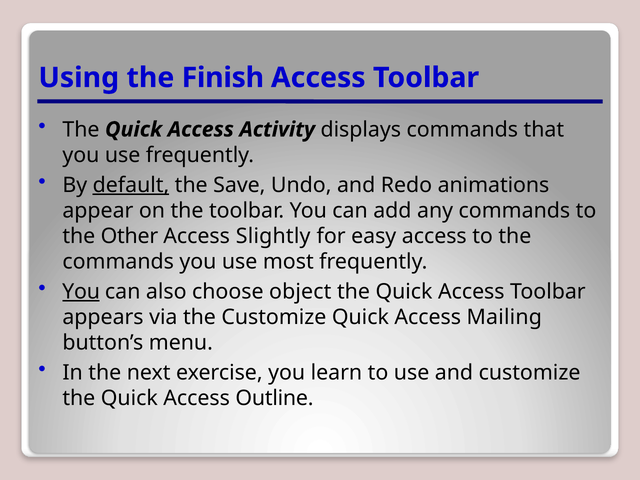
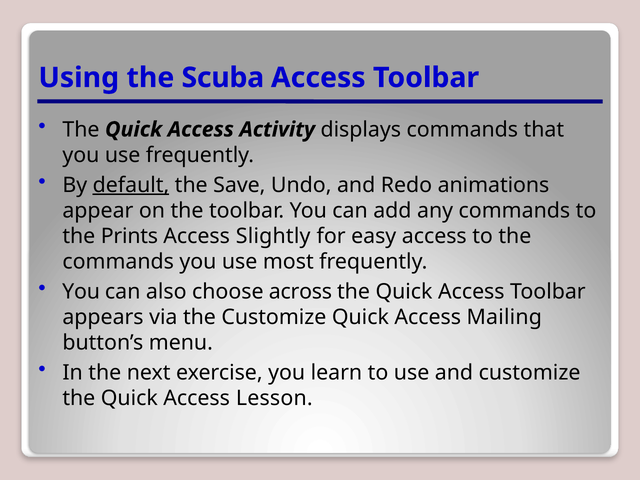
Finish: Finish -> Scuba
Other: Other -> Prints
You at (81, 292) underline: present -> none
object: object -> across
Outline: Outline -> Lesson
